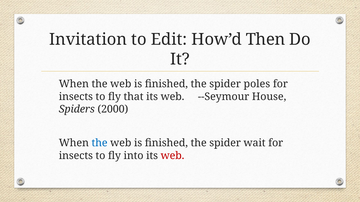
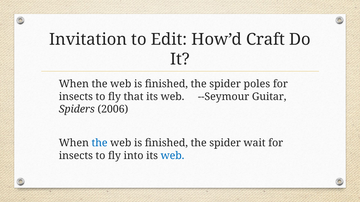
Then: Then -> Craft
House: House -> Guitar
2000: 2000 -> 2006
web at (173, 156) colour: red -> blue
